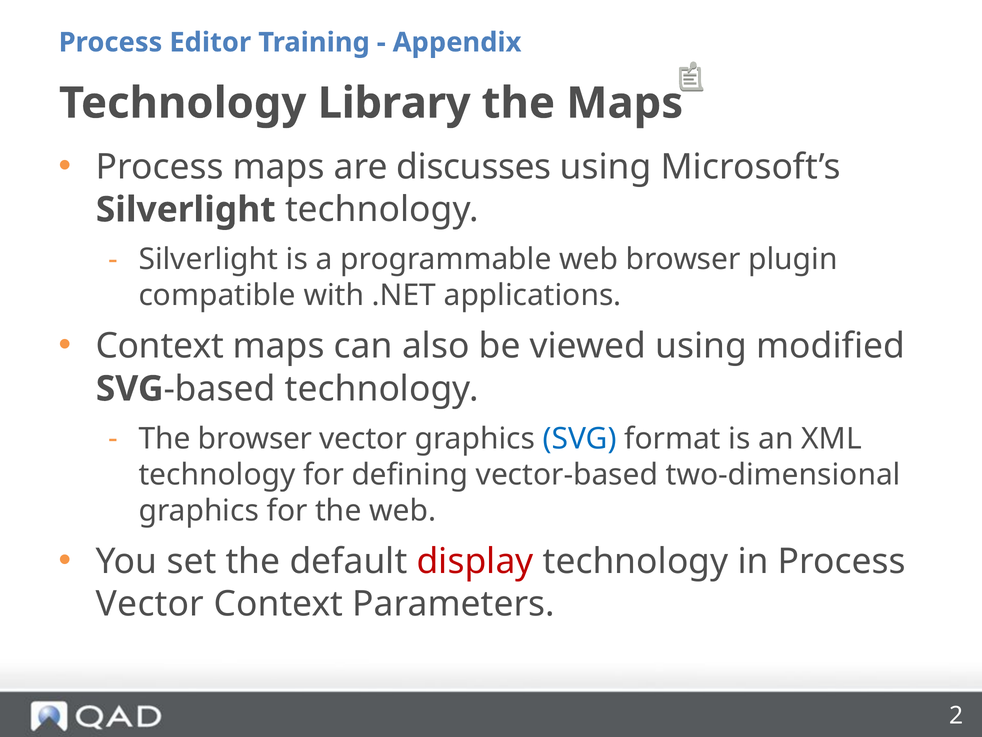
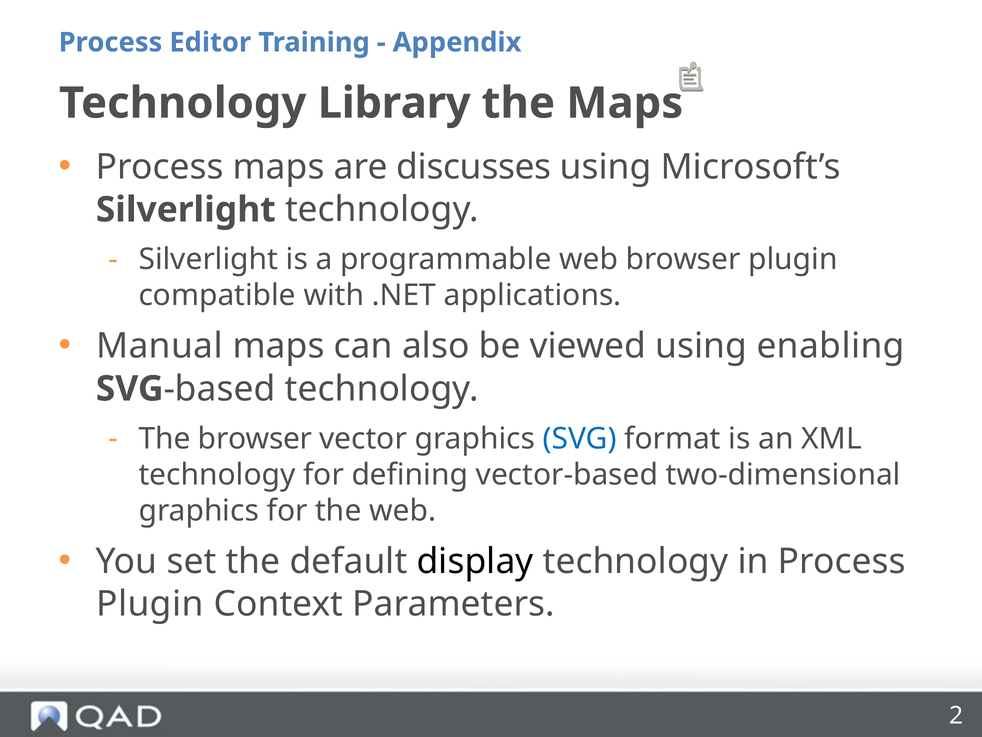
Context at (160, 346): Context -> Manual
modified: modified -> enabling
display colour: red -> black
Vector at (150, 604): Vector -> Plugin
